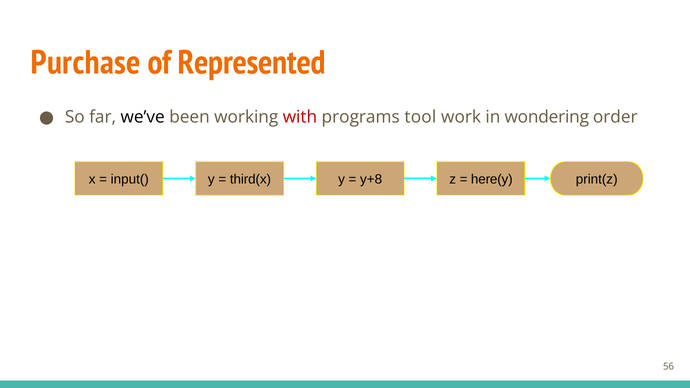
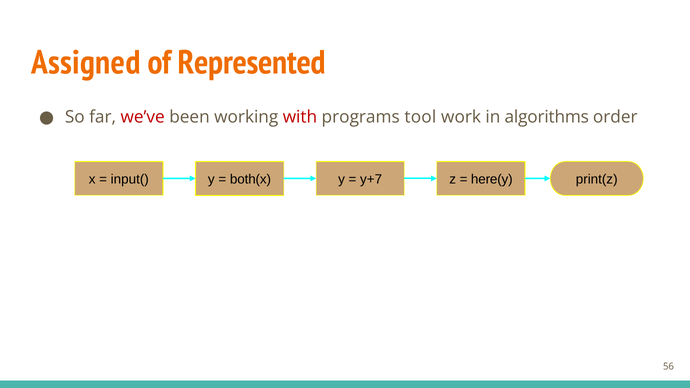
Purchase: Purchase -> Assigned
we’ve colour: black -> red
wondering: wondering -> algorithms
third(x: third(x -> both(x
y+8: y+8 -> y+7
